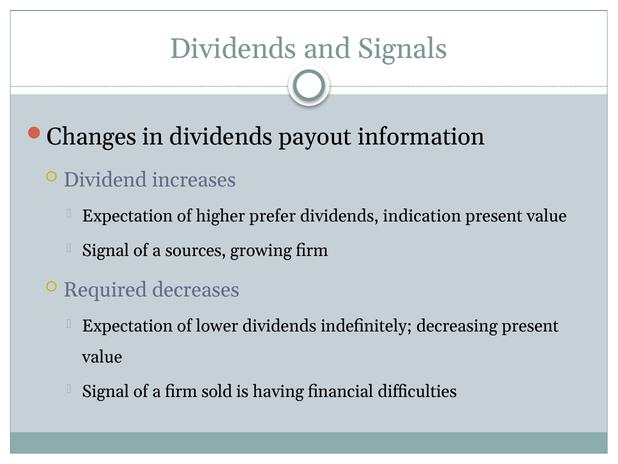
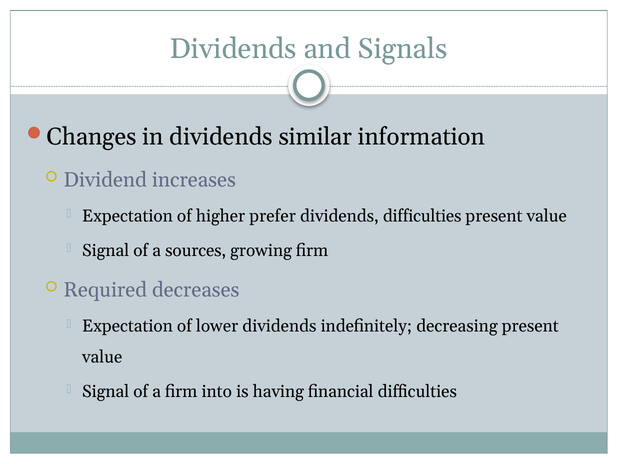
payout: payout -> similar
dividends indication: indication -> difficulties
sold: sold -> into
